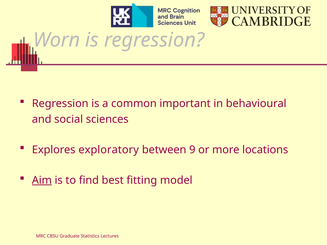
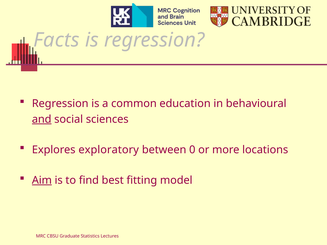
Worn: Worn -> Facts
important: important -> education
and underline: none -> present
9: 9 -> 0
